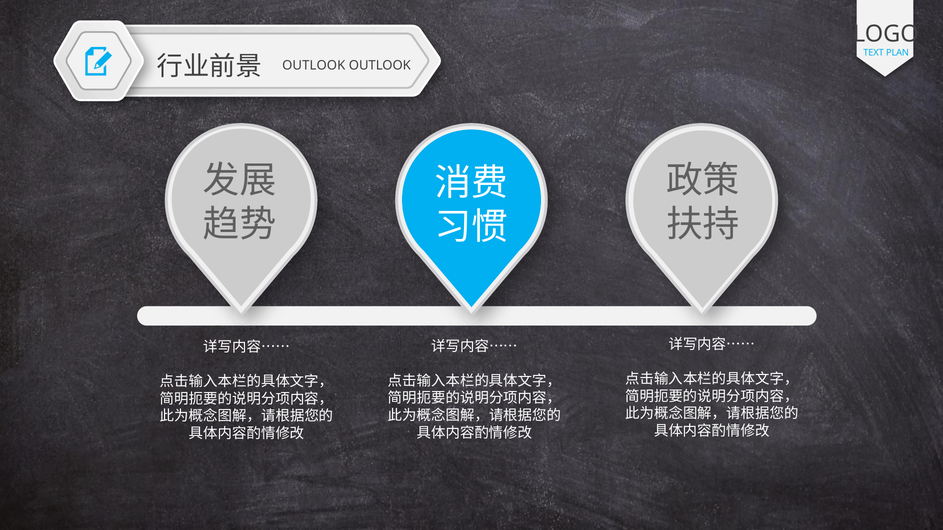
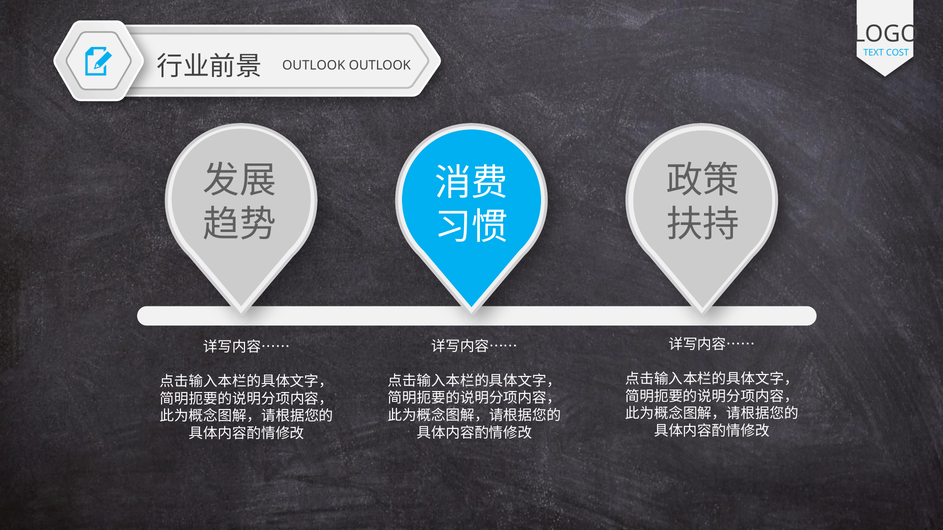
PLAN: PLAN -> COST
